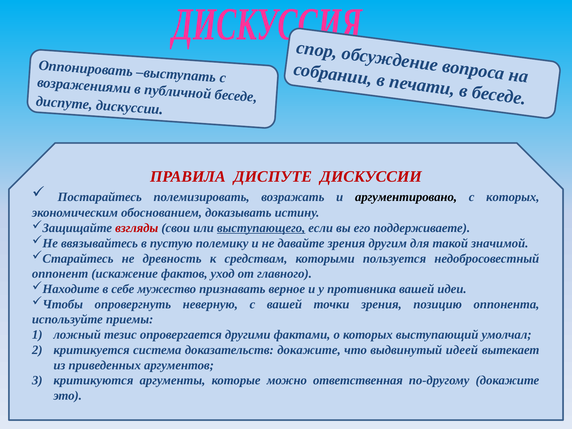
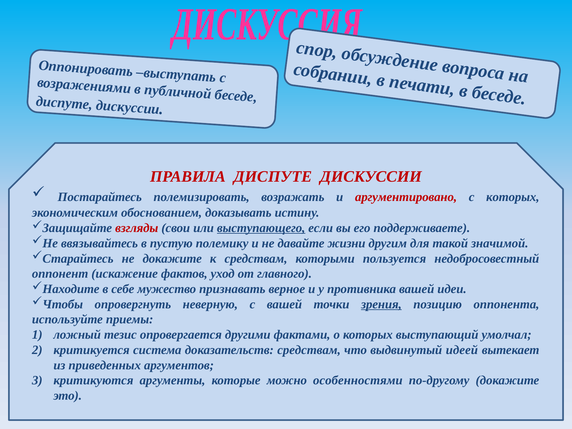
аргументировано colour: black -> red
давайте зрения: зрения -> жизни
не древность: древность -> докажите
зрения at (381, 304) underline: none -> present
доказательств докажите: докажите -> средствам
ответственная: ответственная -> особенностями
